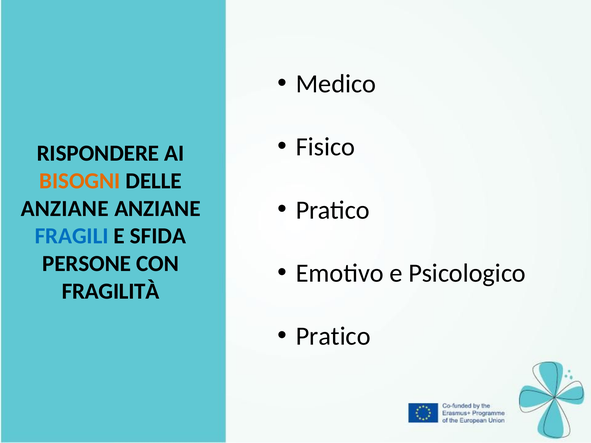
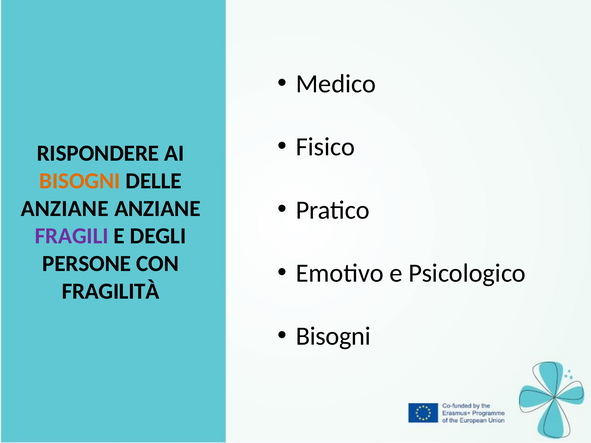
FRAGILI colour: blue -> purple
SFIDA: SFIDA -> DEGLI
Pratico at (333, 336): Pratico -> Bisogni
